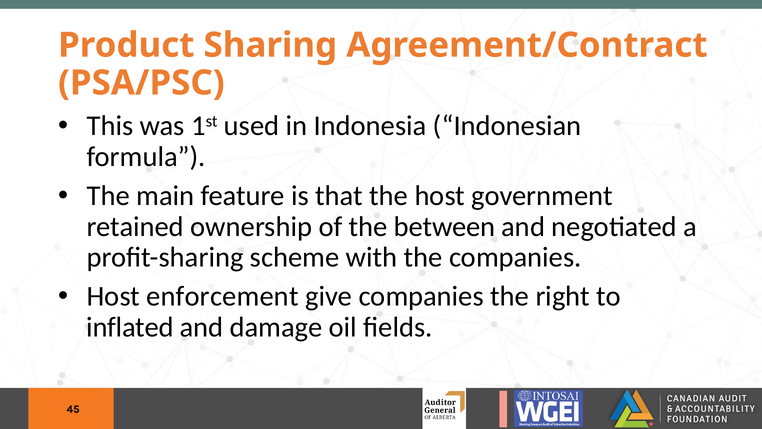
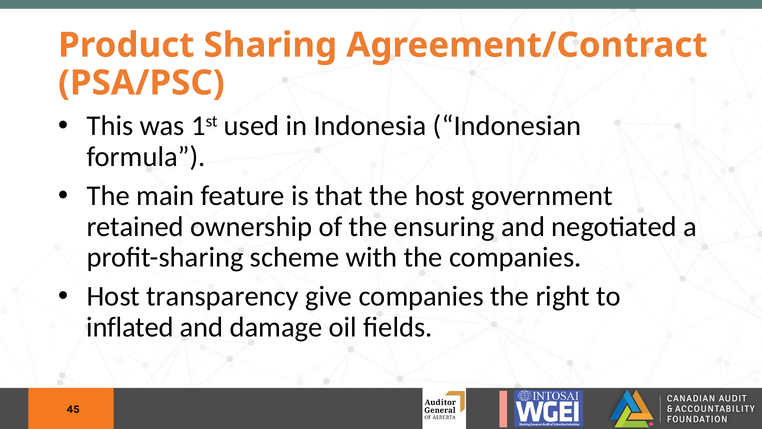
between: between -> ensuring
enforcement: enforcement -> transparency
